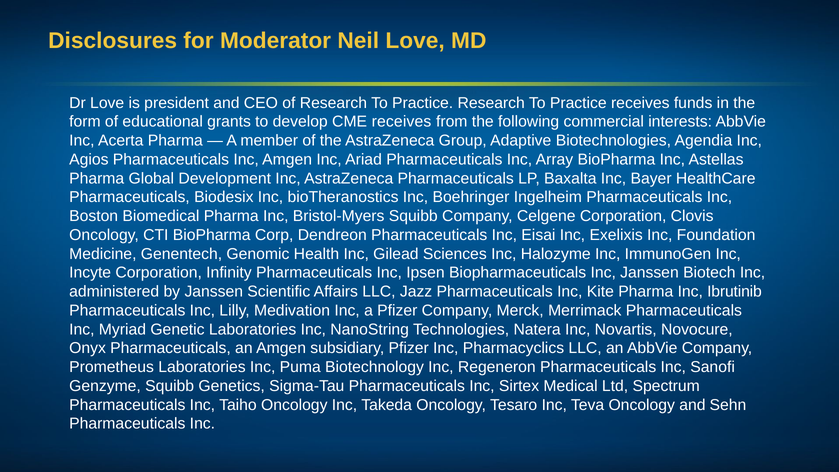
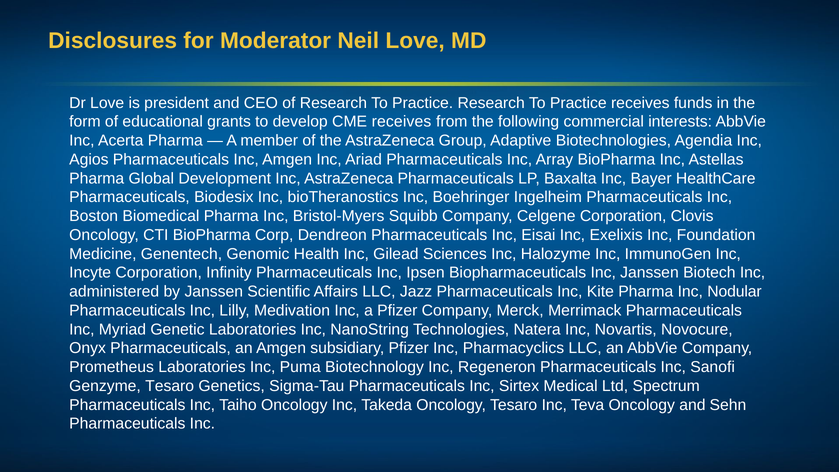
Ibrutinib: Ibrutinib -> Nodular
Genzyme Squibb: Squibb -> Tesaro
